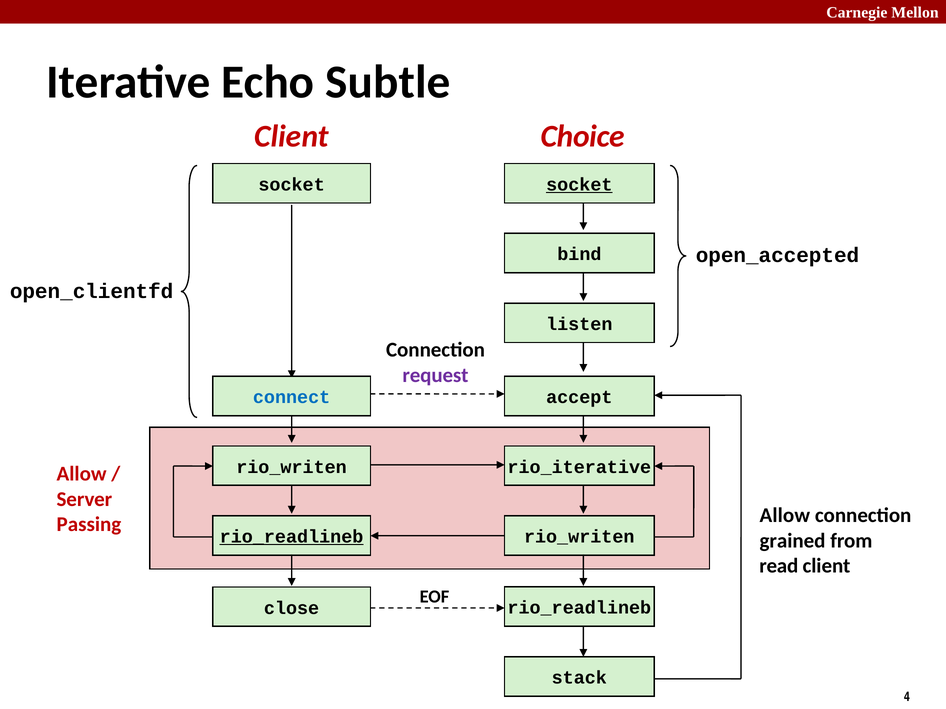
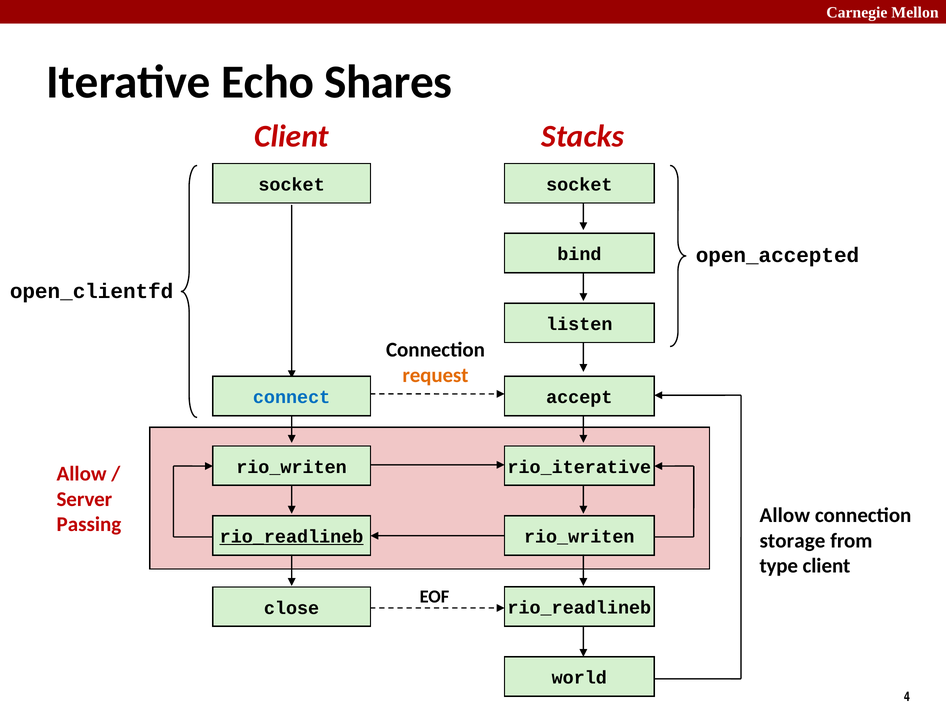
Subtle: Subtle -> Shares
Choice: Choice -> Stacks
socket at (579, 185) underline: present -> none
request colour: purple -> orange
grained: grained -> storage
read: read -> type
stack: stack -> world
